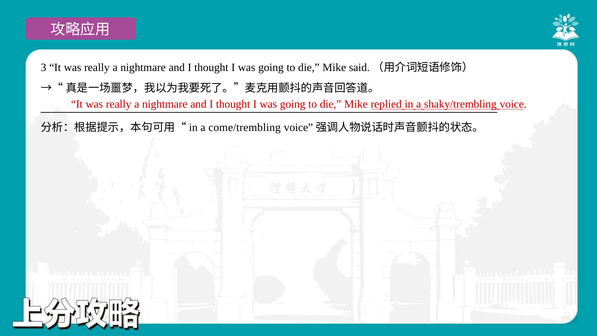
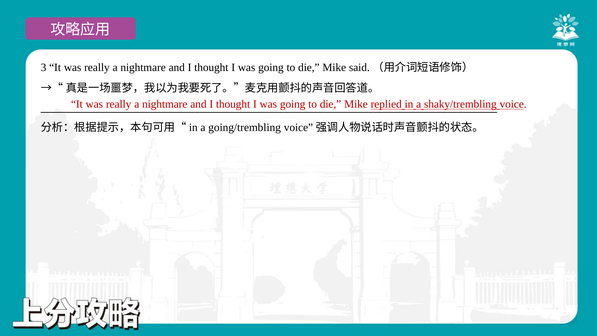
come/trembling: come/trembling -> going/trembling
